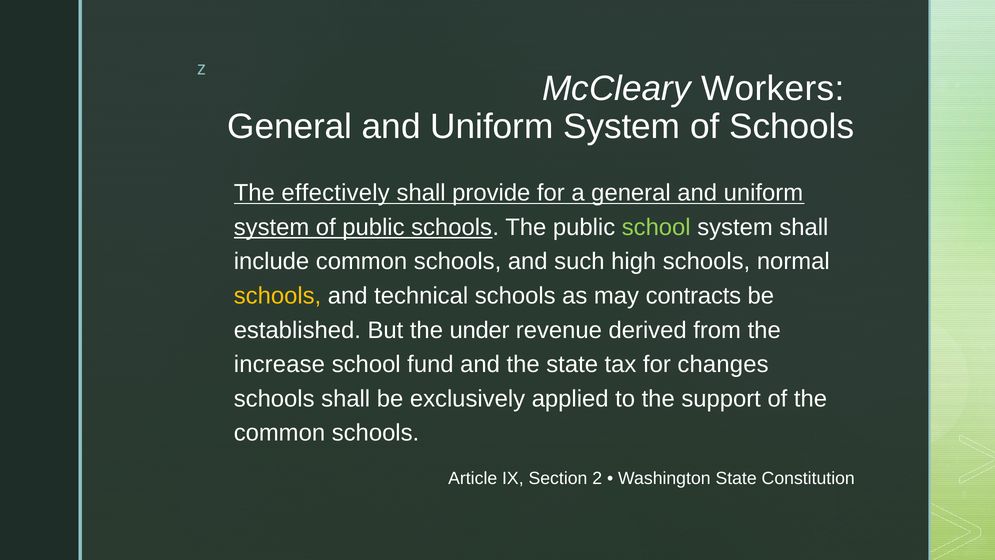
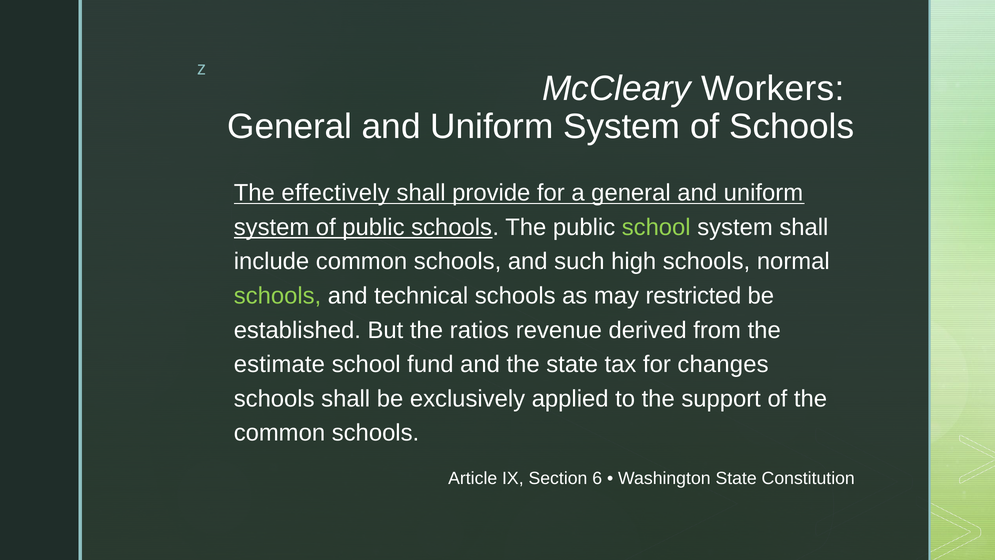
schools at (278, 296) colour: yellow -> light green
contracts: contracts -> restricted
under: under -> ratios
increase: increase -> estimate
2: 2 -> 6
